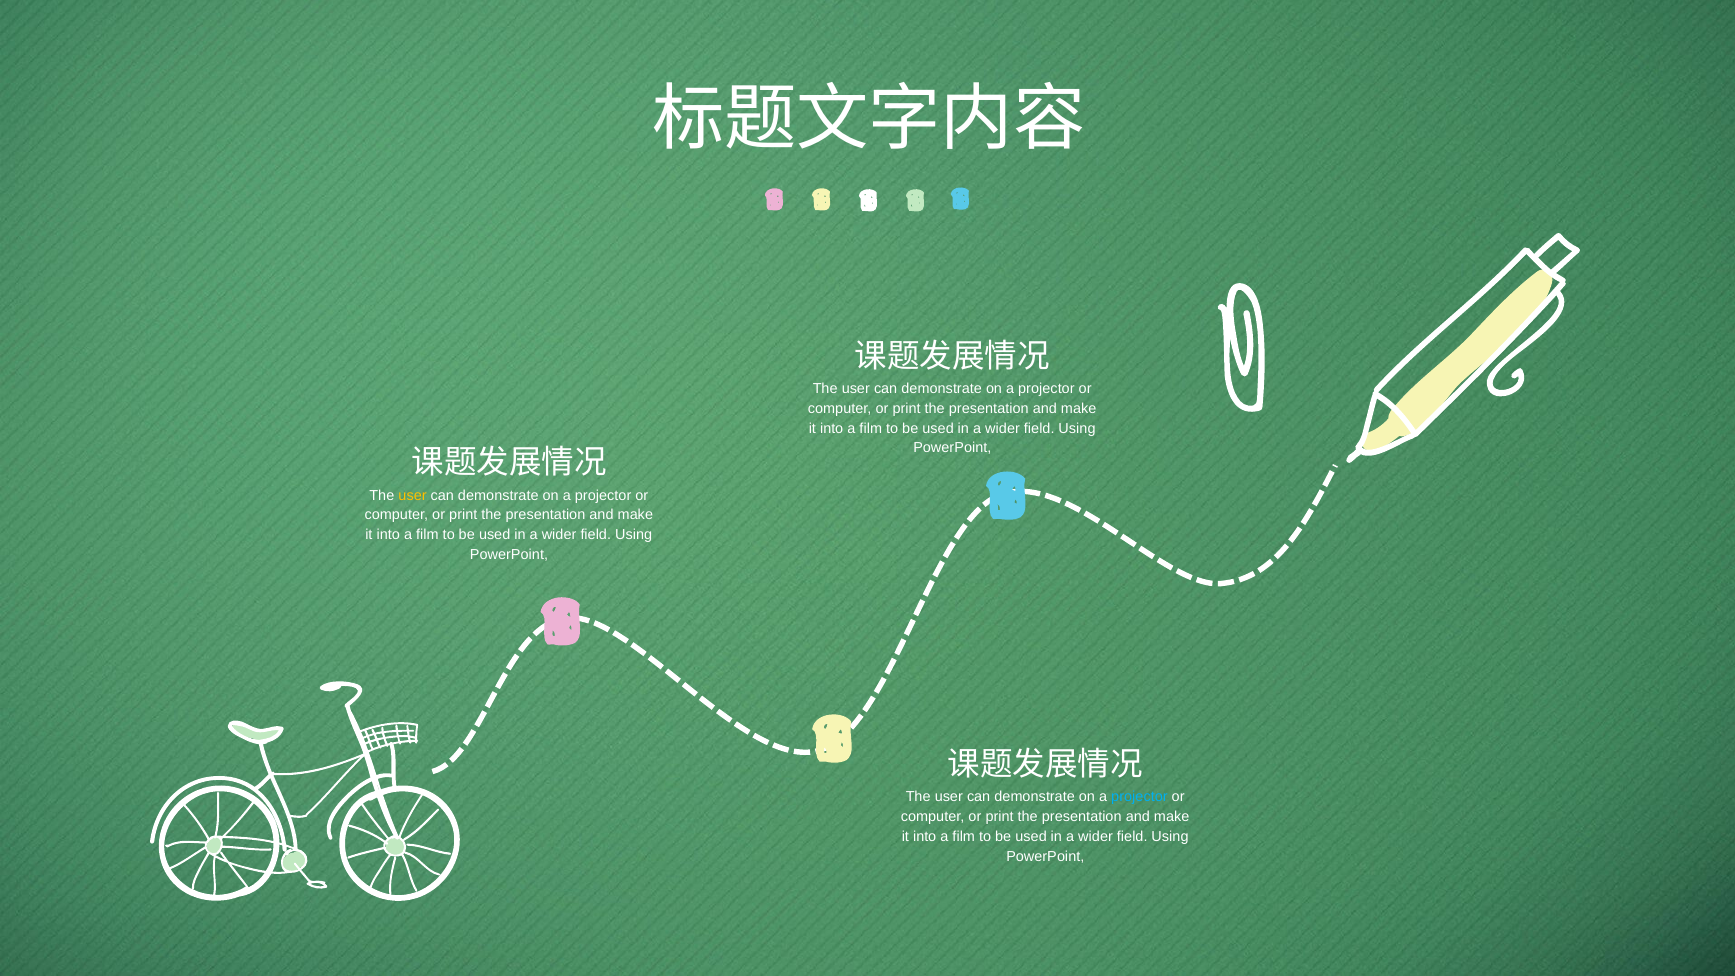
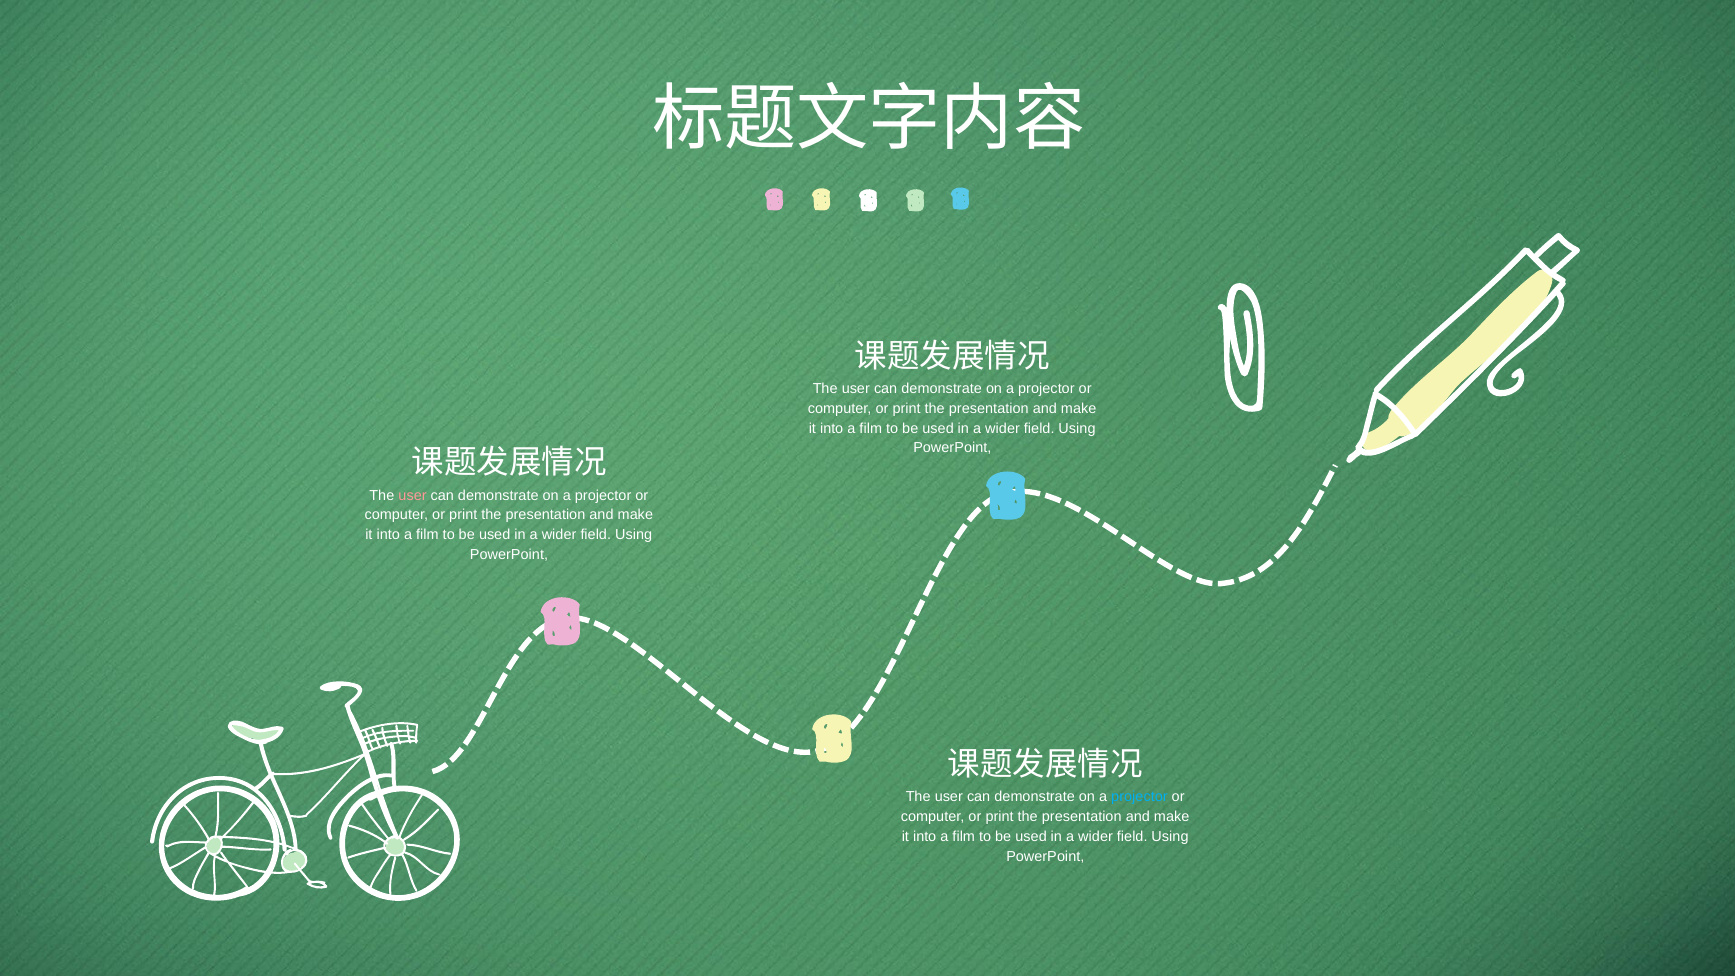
user at (413, 495) colour: yellow -> pink
